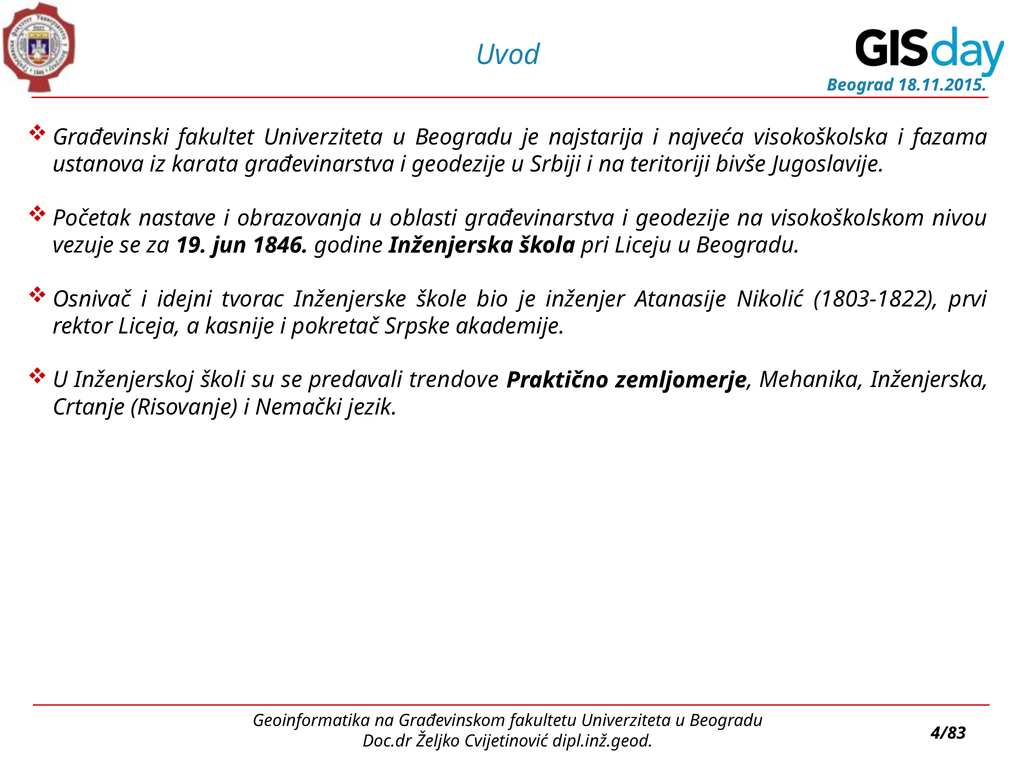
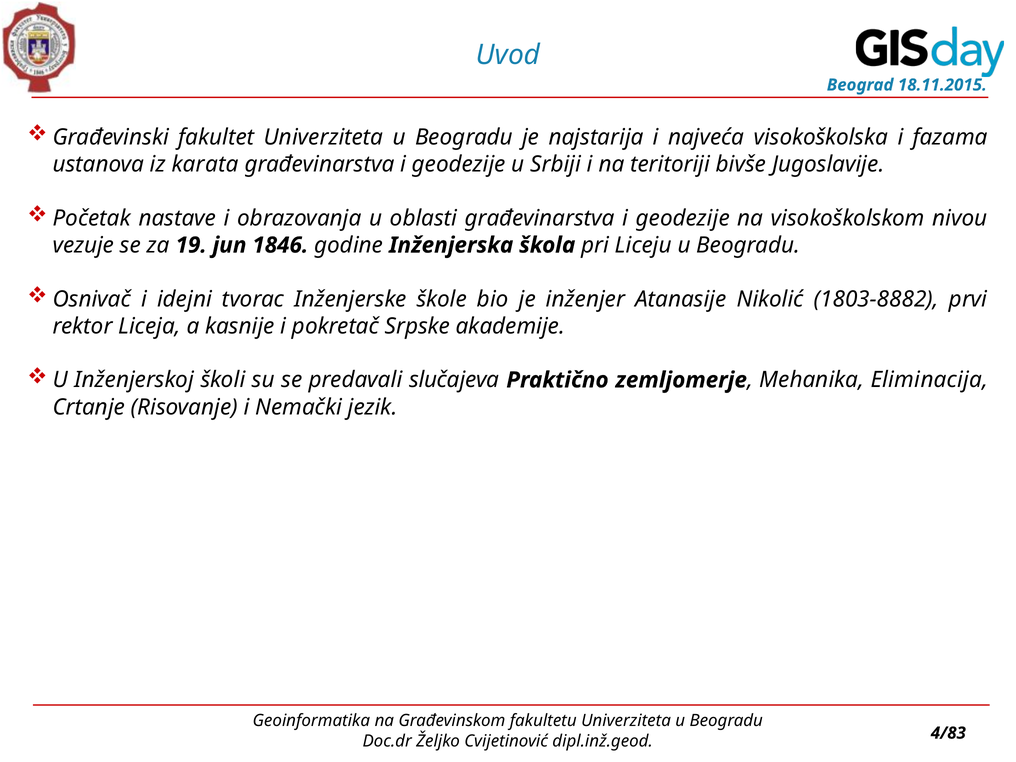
1803-1822: 1803-1822 -> 1803-8882
trendove: trendove -> slučajeva
Mehanika Inženjerska: Inženjerska -> Eliminacija
